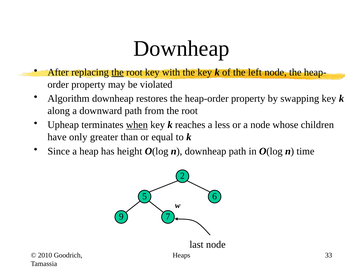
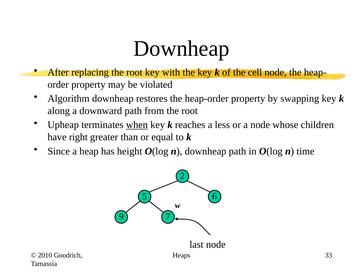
the at (118, 72) underline: present -> none
left: left -> cell
only: only -> right
